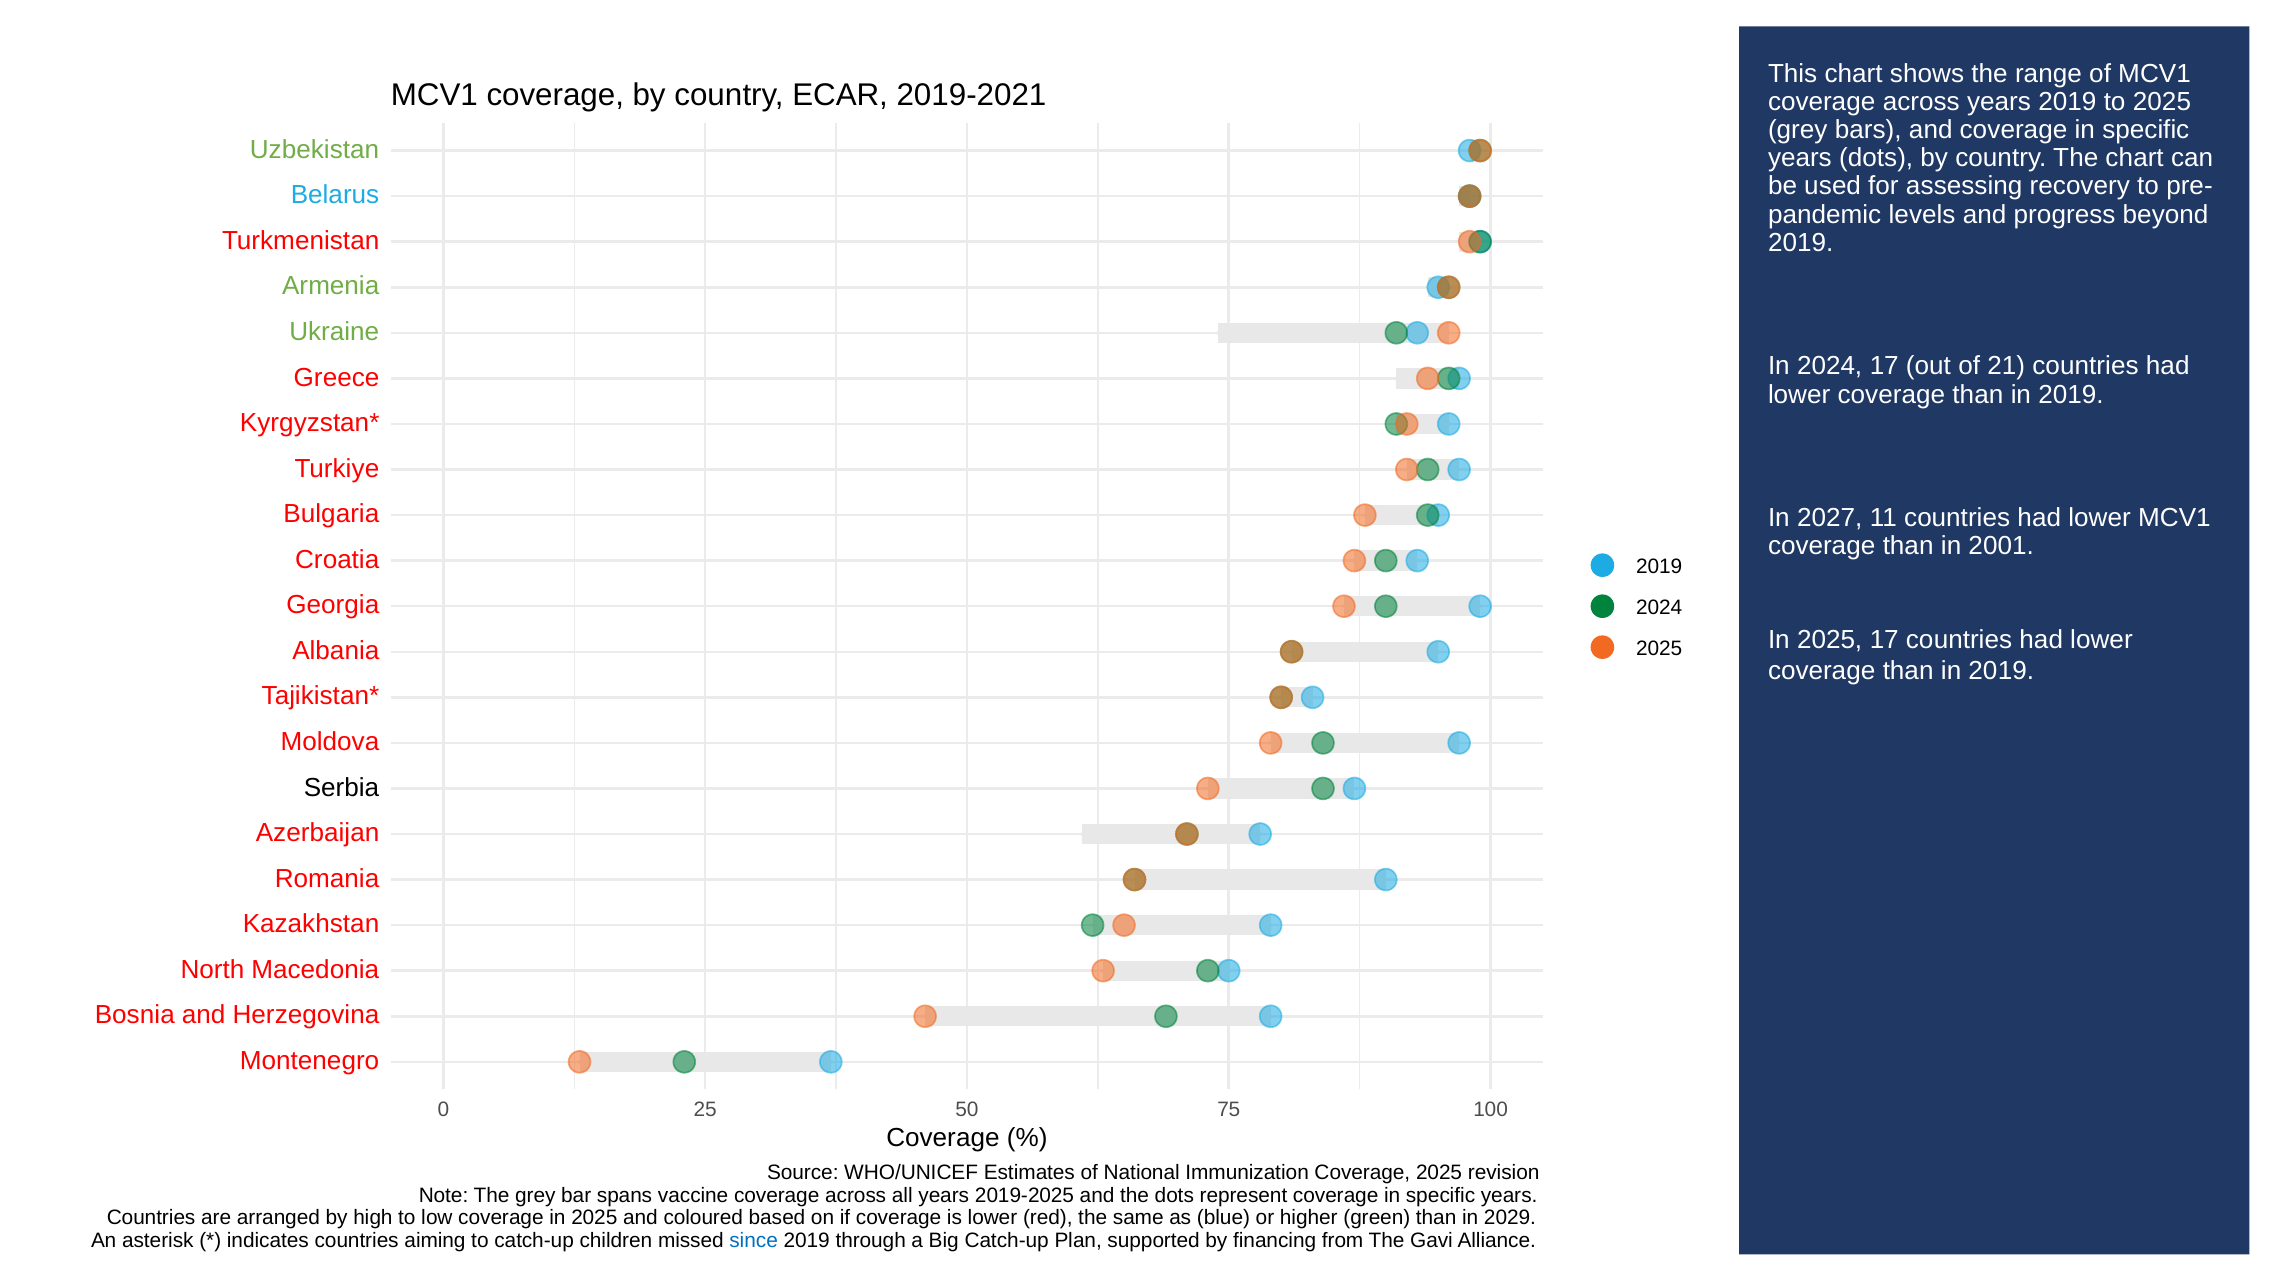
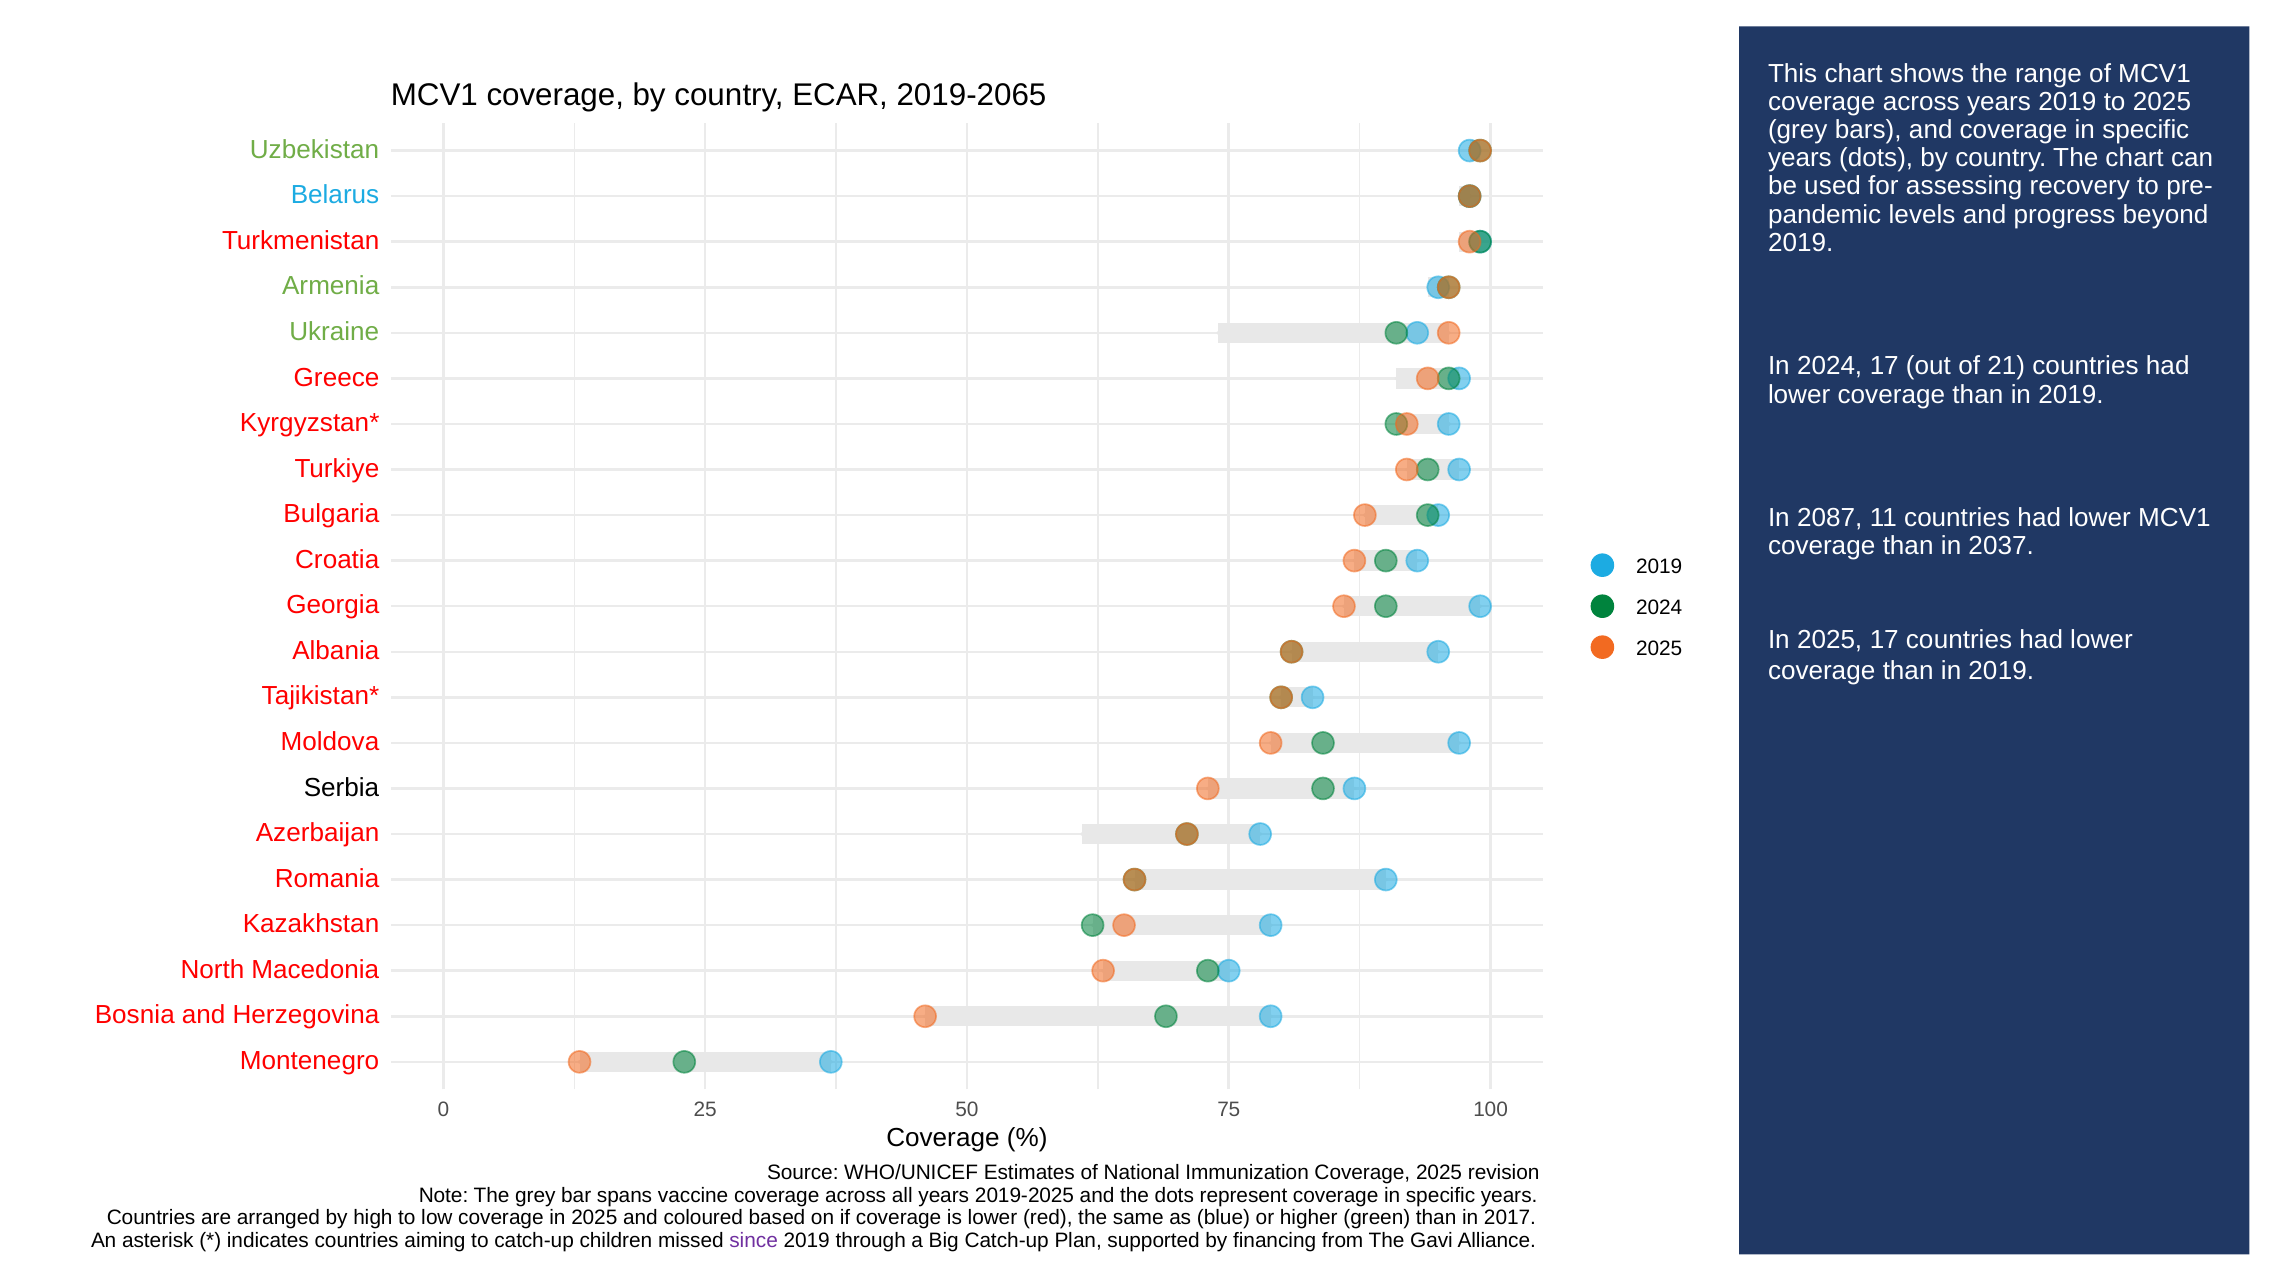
2019-2021: 2019-2021 -> 2019-2065
2027: 2027 -> 2087
2001: 2001 -> 2037
2029: 2029 -> 2017
since colour: blue -> purple
